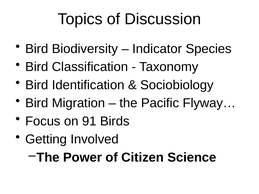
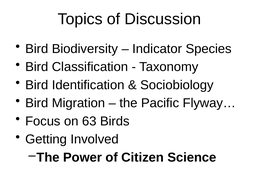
91: 91 -> 63
